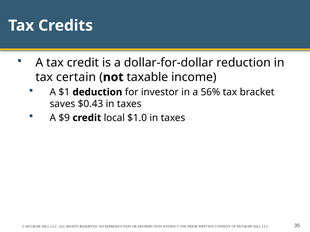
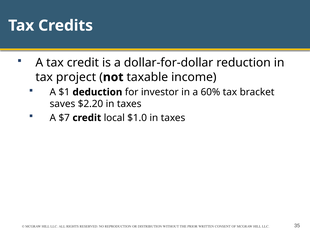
certain: certain -> project
56%: 56% -> 60%
$0.43: $0.43 -> $2.20
$9: $9 -> $7
